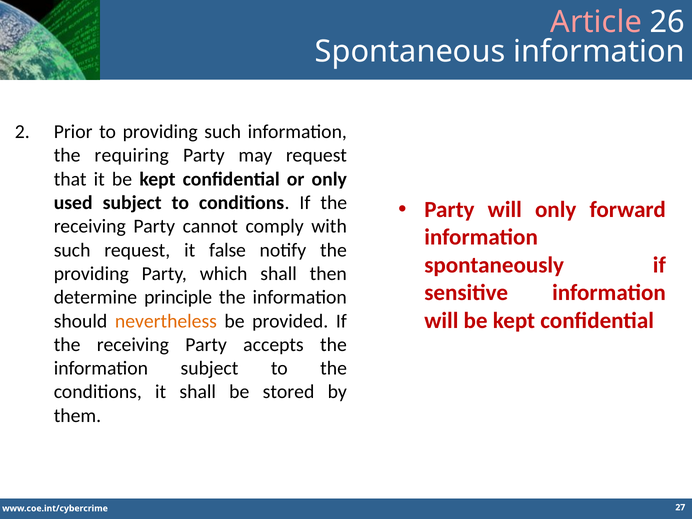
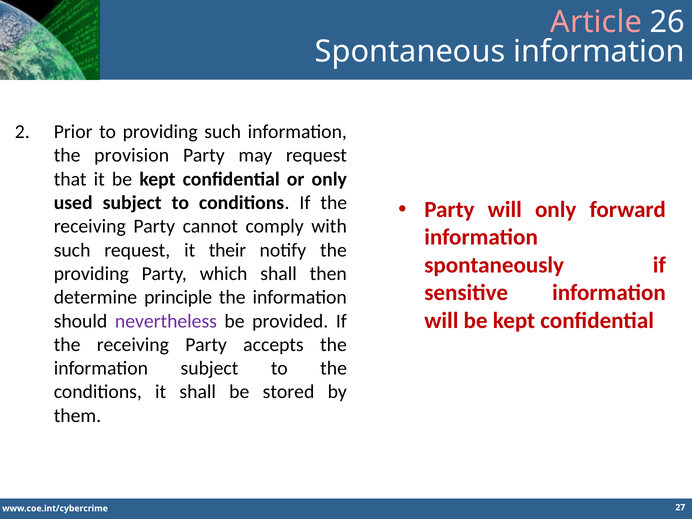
requiring: requiring -> provision
false: false -> their
nevertheless colour: orange -> purple
